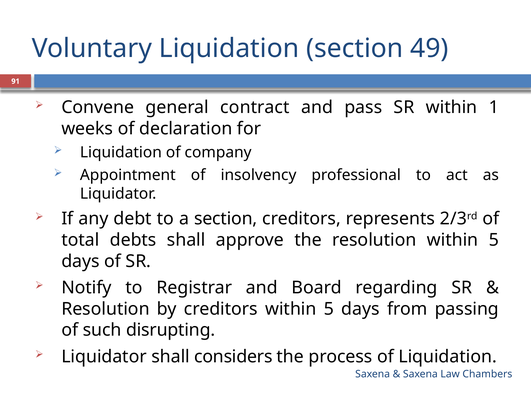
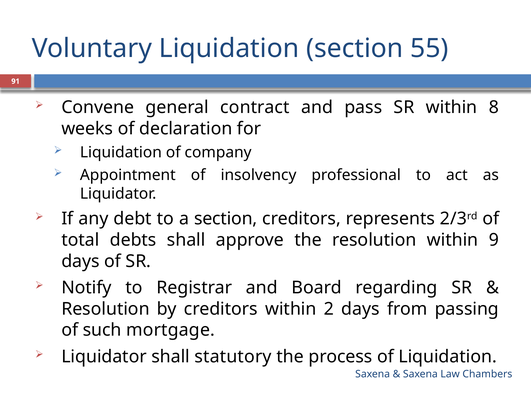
49: 49 -> 55
1: 1 -> 8
resolution within 5: 5 -> 9
creditors within 5: 5 -> 2
disrupting: disrupting -> mortgage
considers: considers -> statutory
